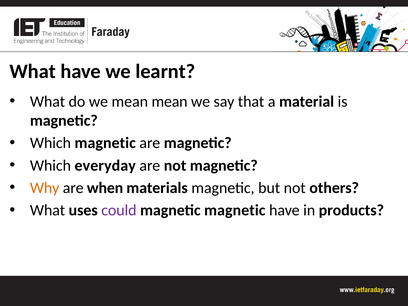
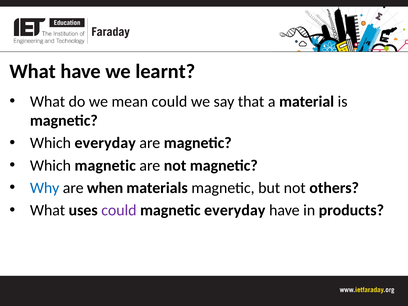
mean mean: mean -> could
Which magnetic: magnetic -> everyday
Which everyday: everyday -> magnetic
Why colour: orange -> blue
magnetic magnetic: magnetic -> everyday
